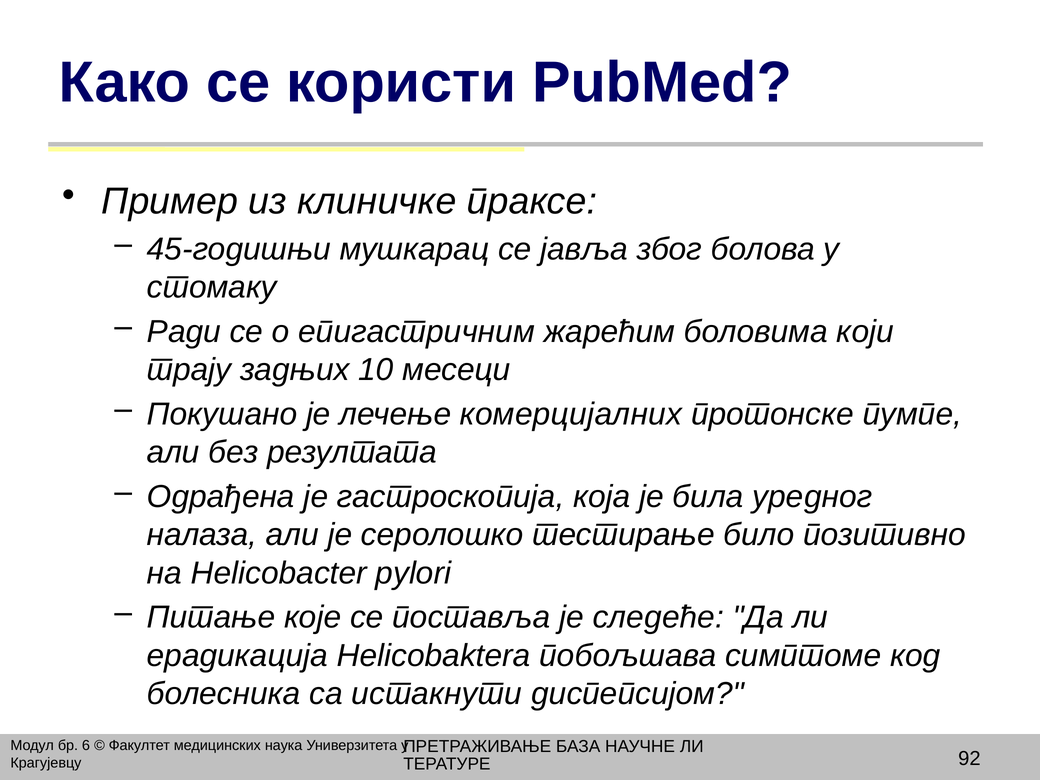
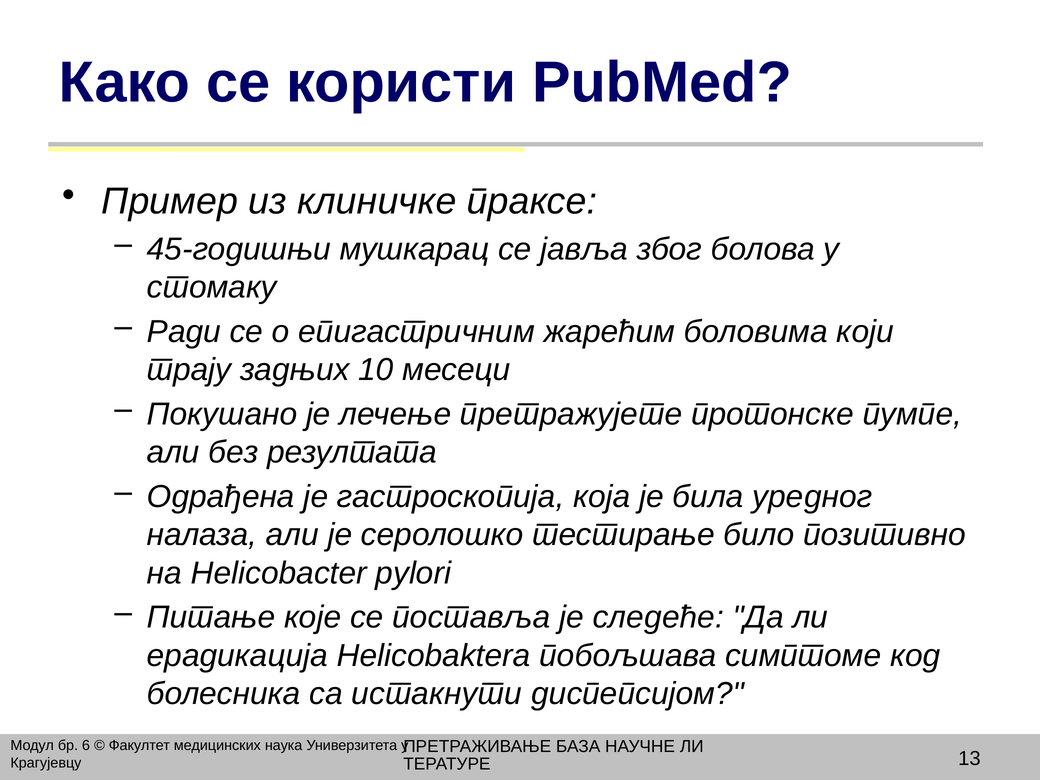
комерцијалних: комерцијалних -> претражујете
92: 92 -> 13
